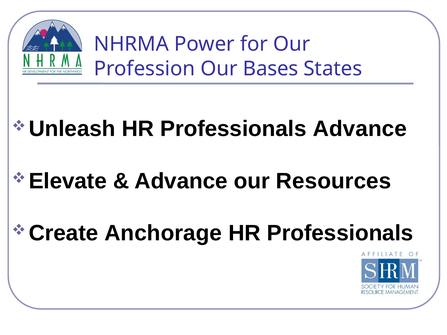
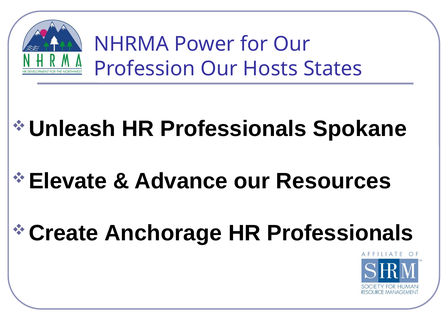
Bases: Bases -> Hosts
Professionals Advance: Advance -> Spokane
